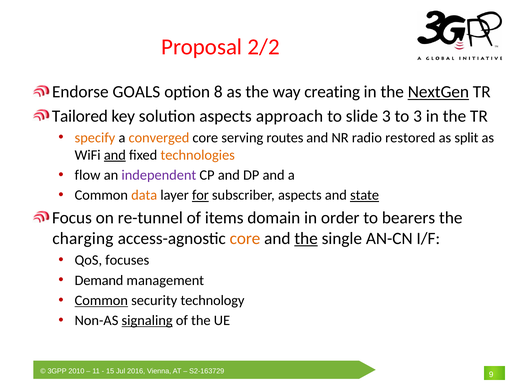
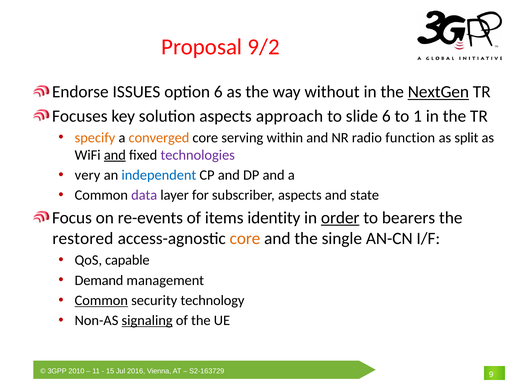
2/2: 2/2 -> 9/2
GOALS: GOALS -> ISSUES
option 8: 8 -> 6
creating: creating -> without
Tailored: Tailored -> Focuses
slide 3: 3 -> 6
to 3: 3 -> 1
routes: routes -> within
restored: restored -> function
technologies colour: orange -> purple
flow: flow -> very
independent colour: purple -> blue
data colour: orange -> purple
for underline: present -> none
state underline: present -> none
re-tunnel: re-tunnel -> re-events
domain: domain -> identity
order underline: none -> present
charging: charging -> restored
the at (306, 238) underline: present -> none
focuses: focuses -> capable
